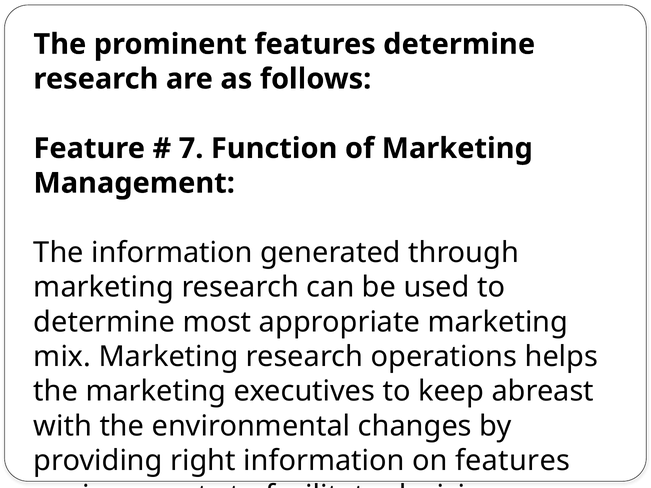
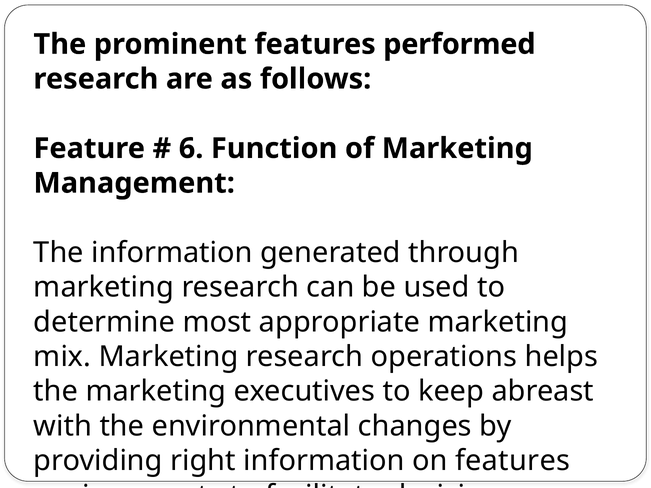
features determine: determine -> performed
7: 7 -> 6
